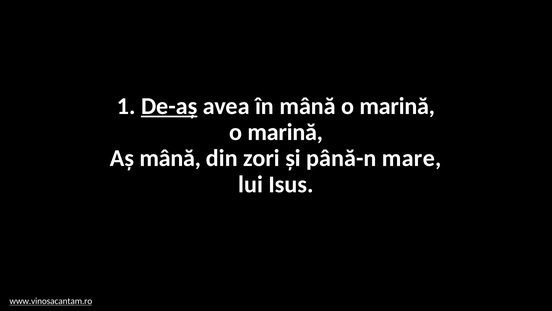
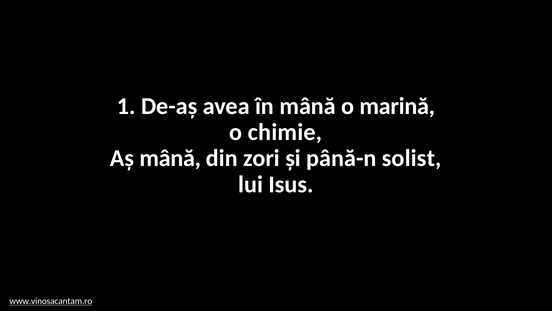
De-aș underline: present -> none
marină at (285, 132): marină -> chimie
mare: mare -> solist
